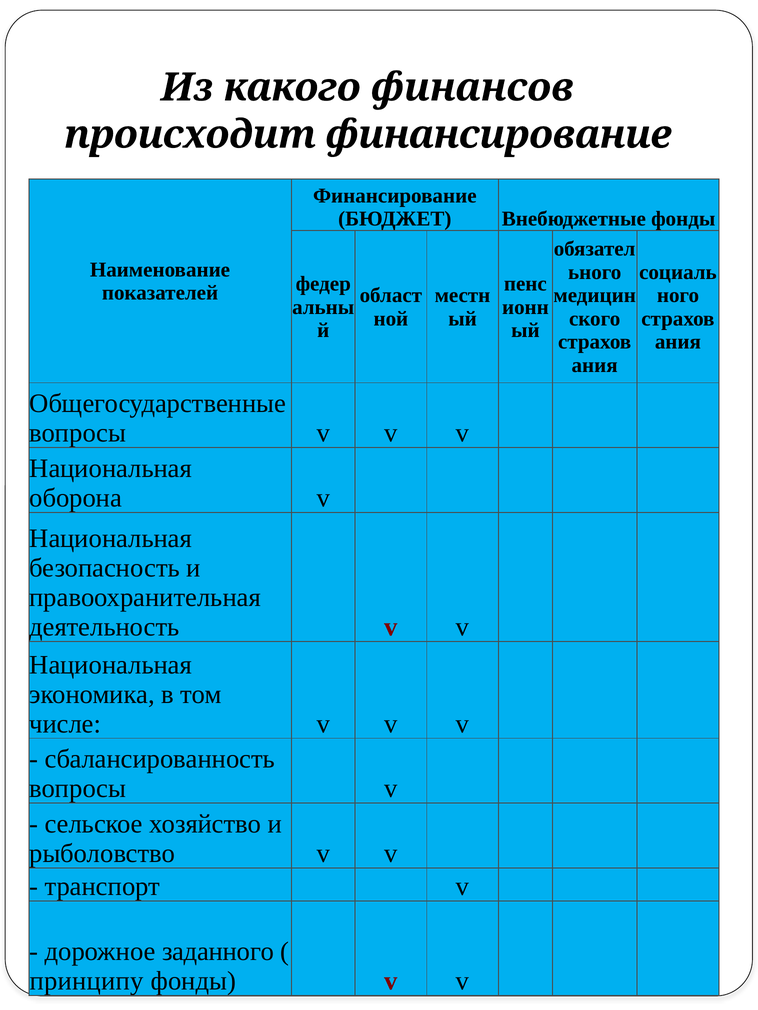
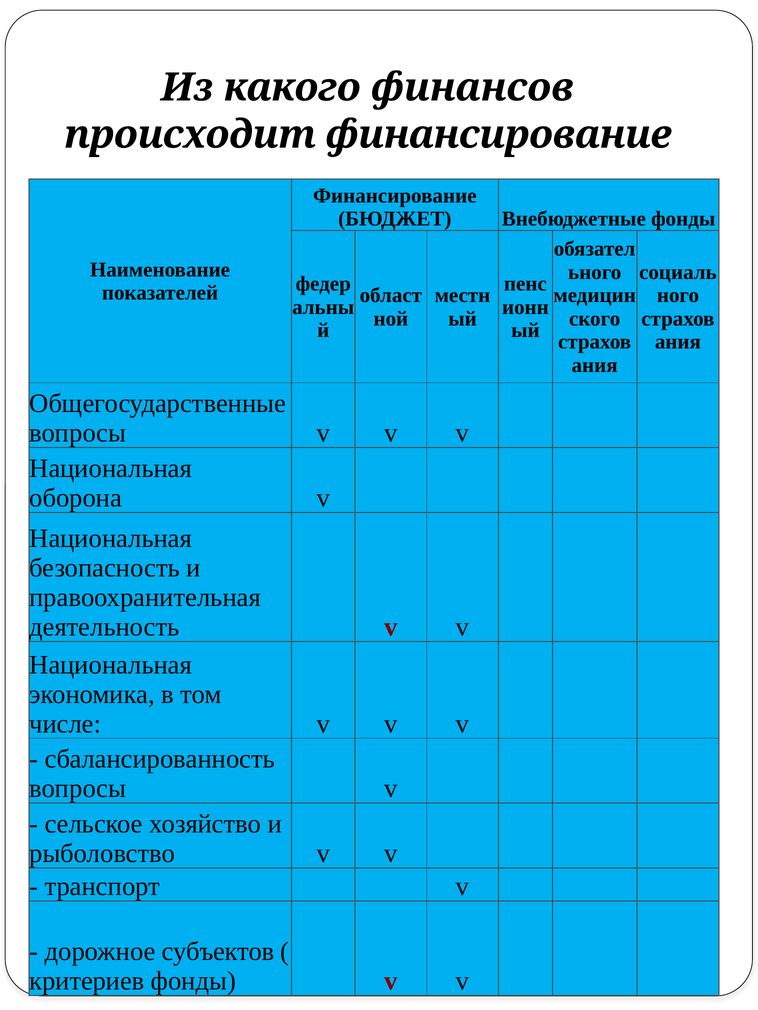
заданного: заданного -> субъектов
принципу: принципу -> критериев
